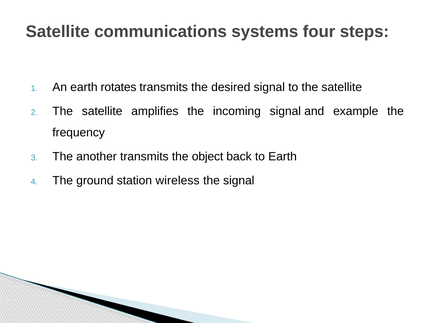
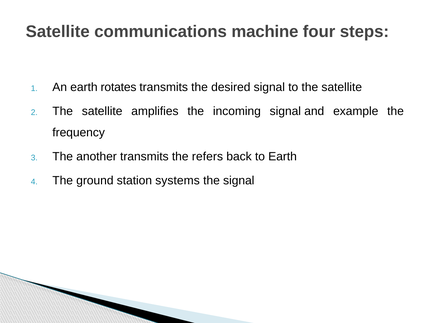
systems: systems -> machine
object: object -> refers
wireless: wireless -> systems
